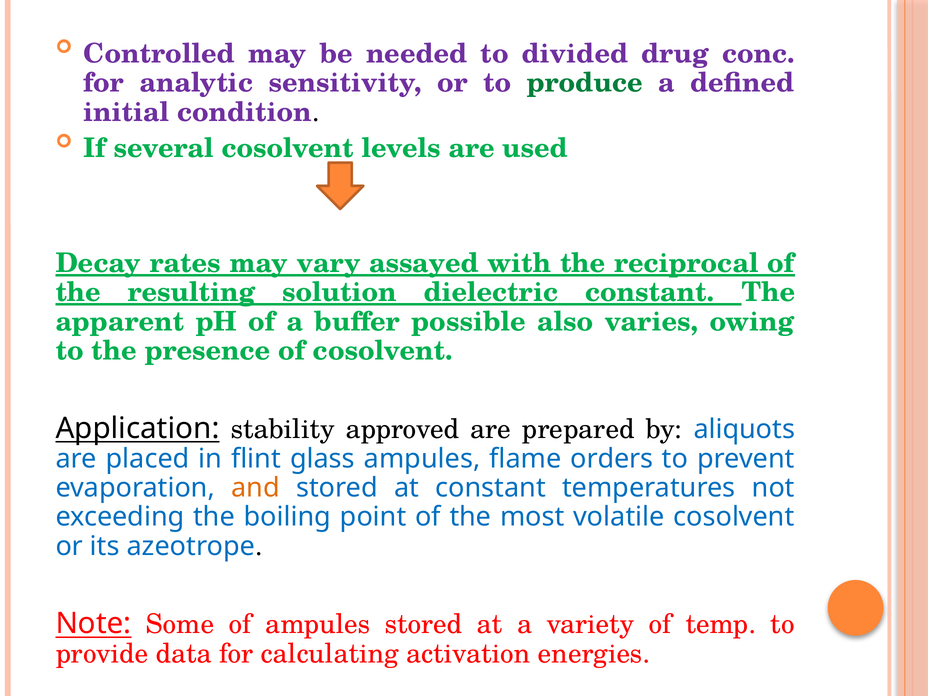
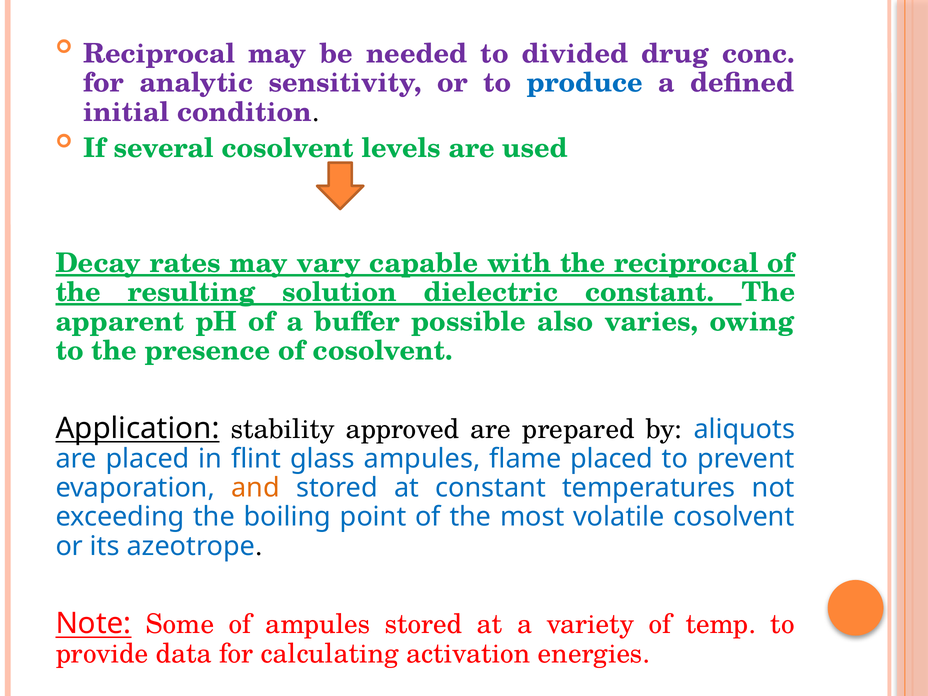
Controlled at (159, 54): Controlled -> Reciprocal
produce colour: green -> blue
assayed: assayed -> capable
flame orders: orders -> placed
